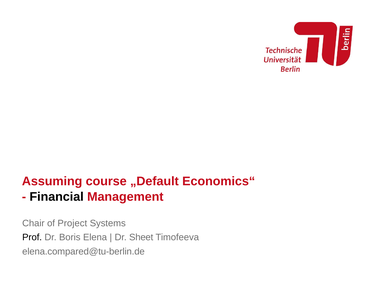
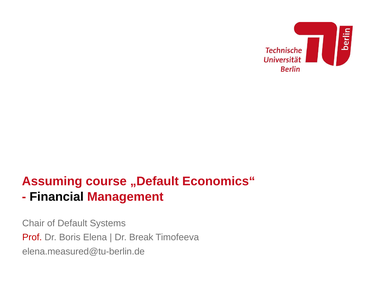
Project: Project -> Default
Prof colour: black -> red
Sheet: Sheet -> Break
elena.compared@tu-berlin.de: elena.compared@tu-berlin.de -> elena.measured@tu-berlin.de
